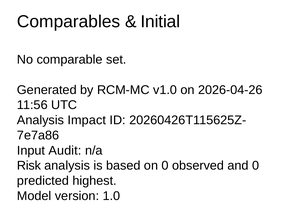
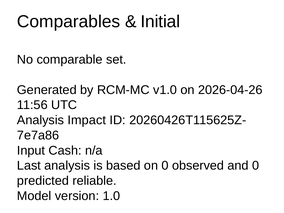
Audit: Audit -> Cash
Risk: Risk -> Last
highest: highest -> reliable
